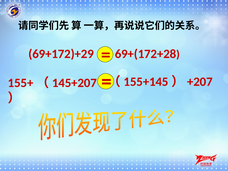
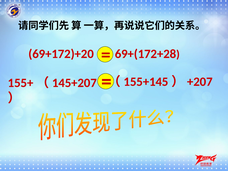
69+172)+29: 69+172)+29 -> 69+172)+20
